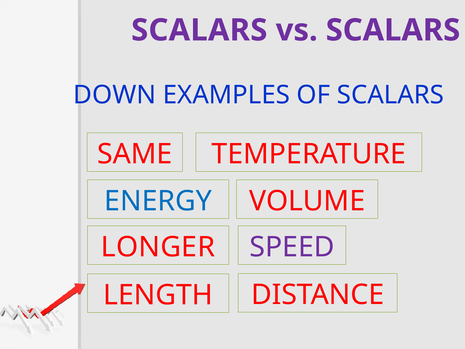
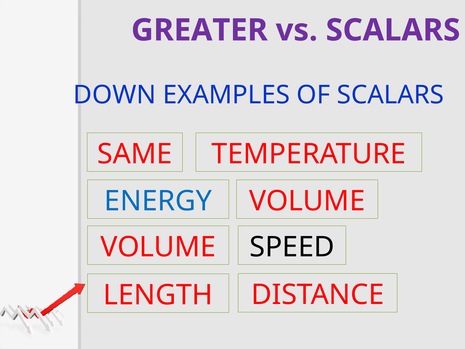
SCALARS at (199, 30): SCALARS -> GREATER
LONGER at (158, 247): LONGER -> VOLUME
SPEED colour: purple -> black
